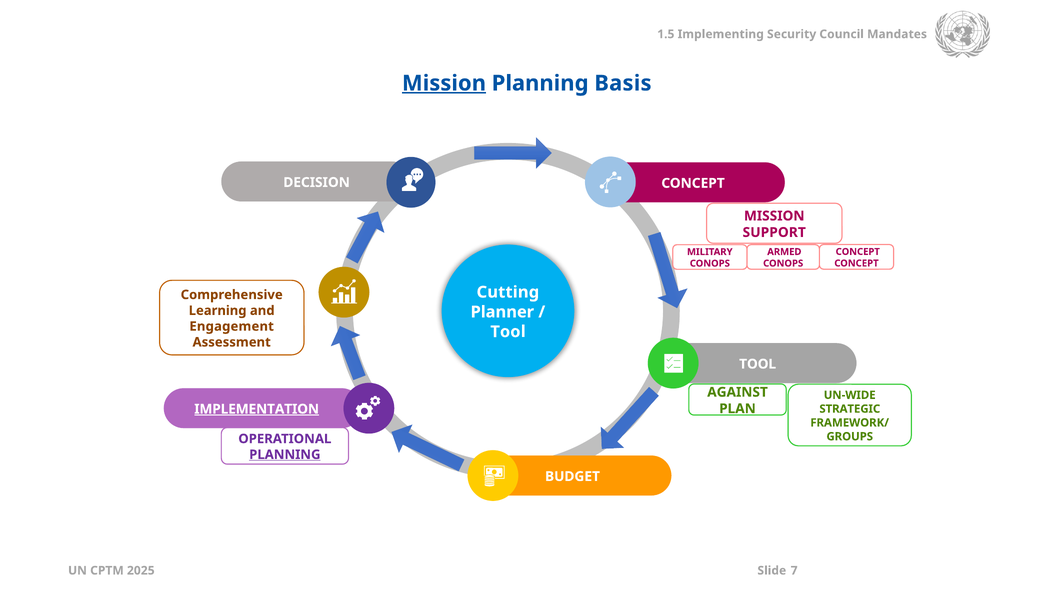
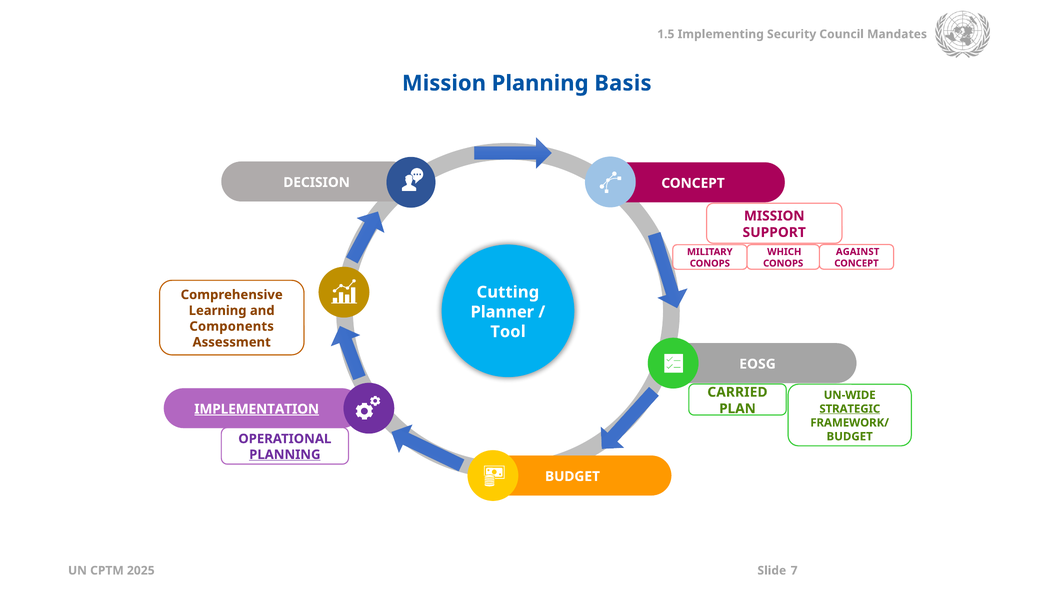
Mission at (444, 83) underline: present -> none
CONCEPT at (858, 252): CONCEPT -> AGAINST
ARMED: ARMED -> WHICH
Engagement: Engagement -> Components
TOOL at (758, 364): TOOL -> EOSG
AGAINST: AGAINST -> CARRIED
STRATEGIC underline: none -> present
GROUPS at (850, 436): GROUPS -> BUDGET
